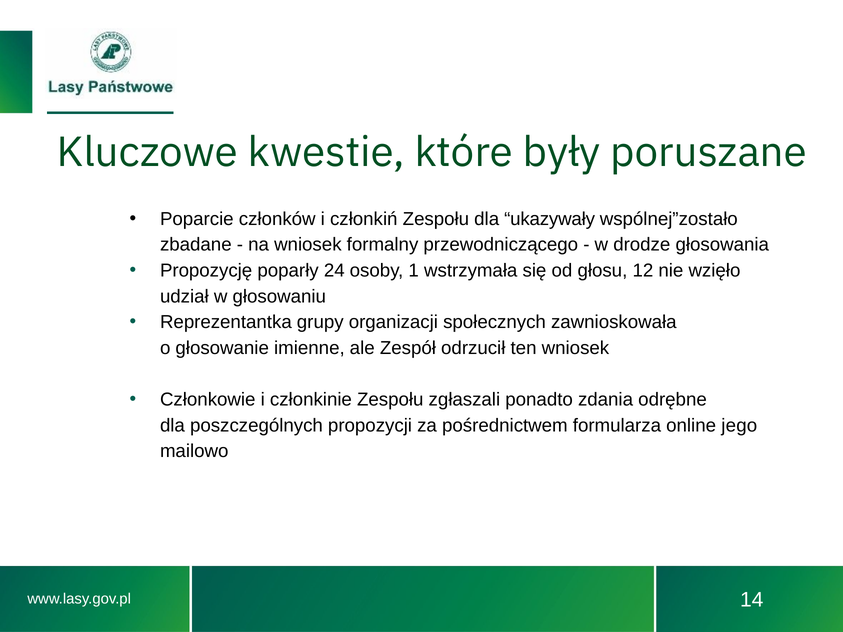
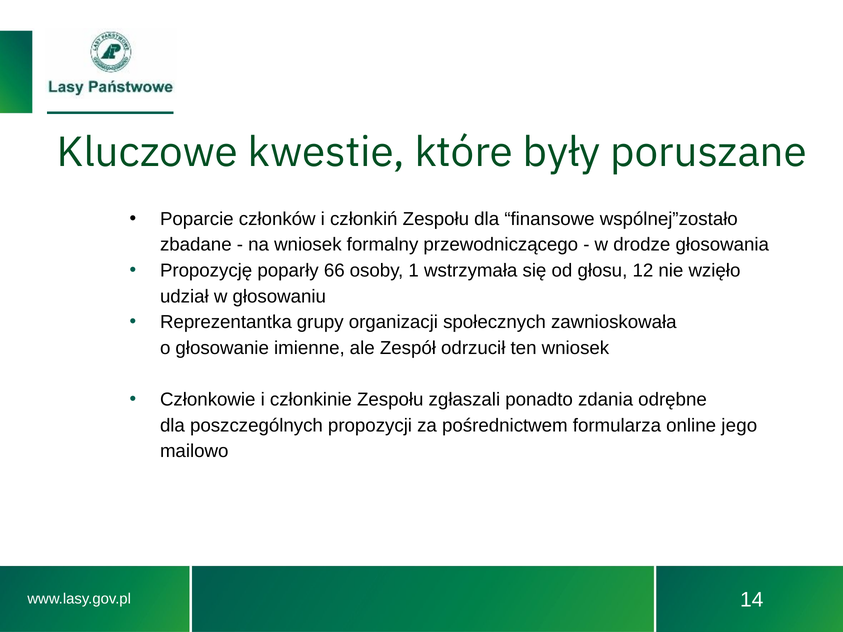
ukazywały: ukazywały -> finansowe
24: 24 -> 66
